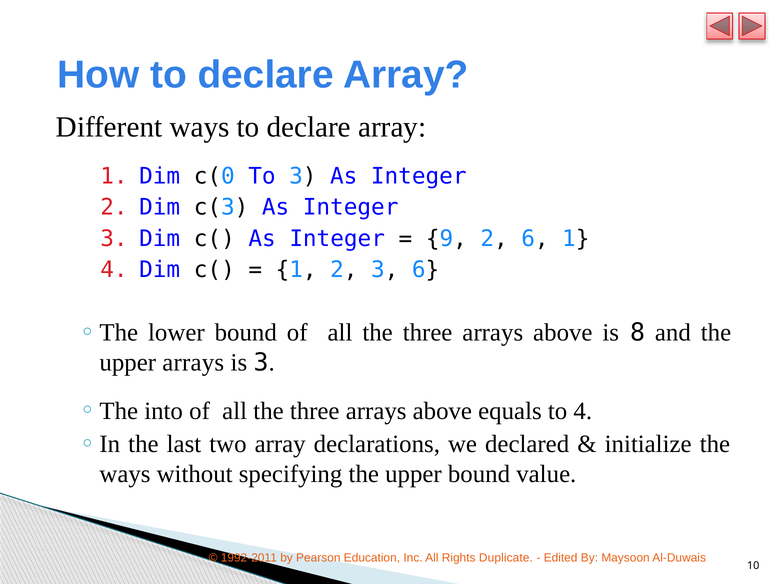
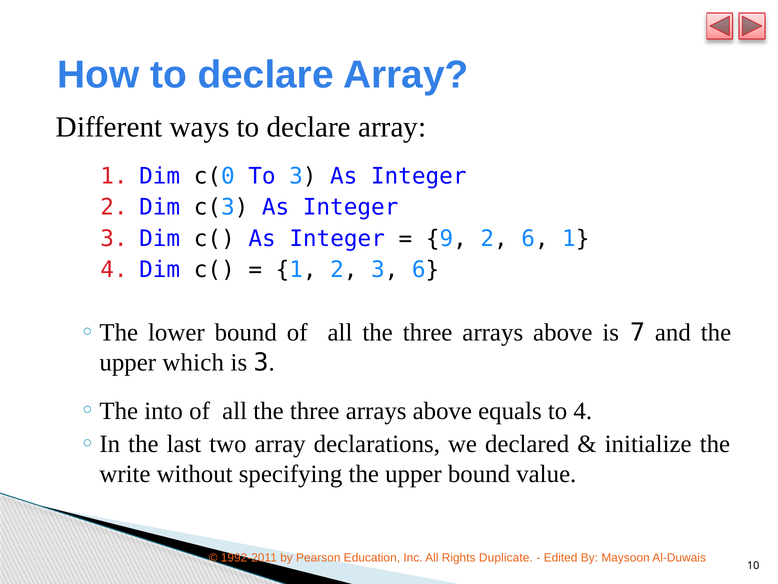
8: 8 -> 7
upper arrays: arrays -> which
ways at (125, 474): ways -> write
